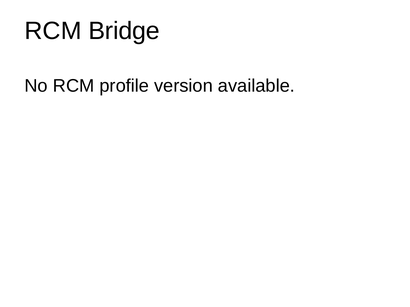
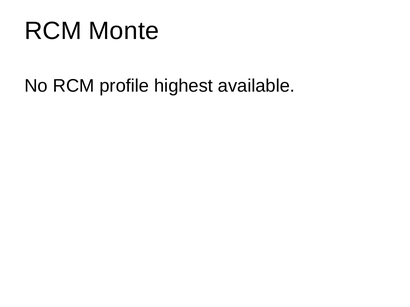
Bridge: Bridge -> Monte
version: version -> highest
